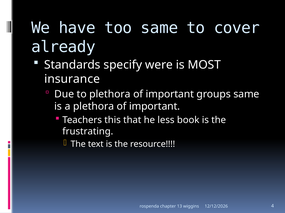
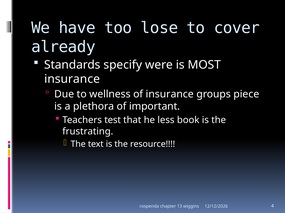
too same: same -> lose
to plethora: plethora -> wellness
important at (170, 94): important -> insurance
groups same: same -> piece
this: this -> test
